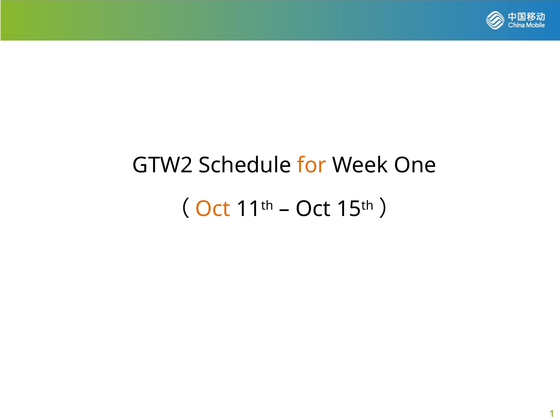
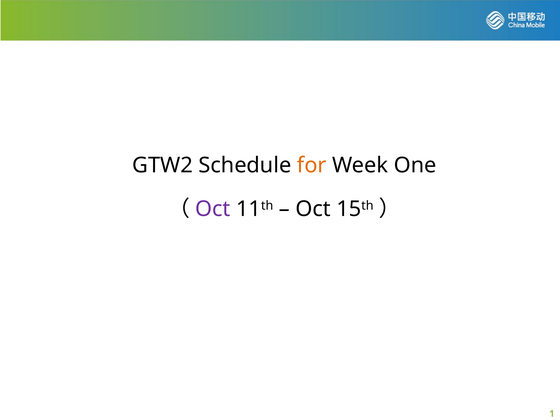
Oct at (213, 209) colour: orange -> purple
